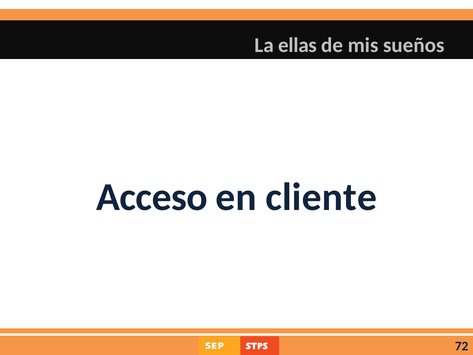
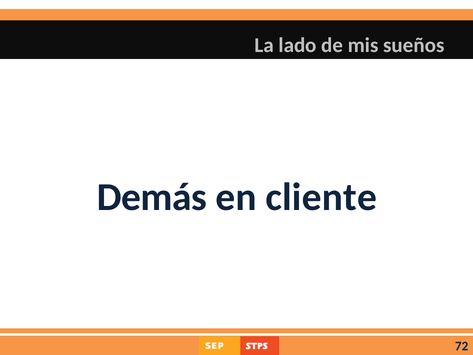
ellas: ellas -> lado
Acceso: Acceso -> Demás
